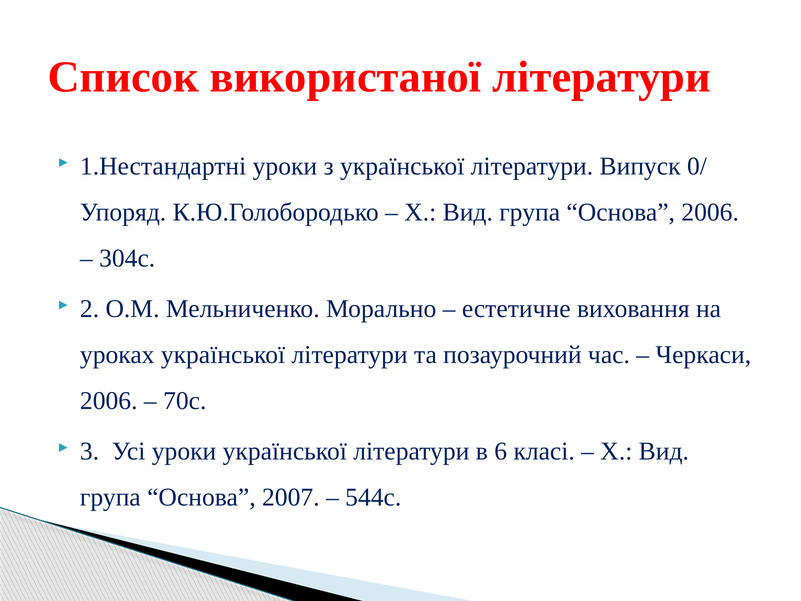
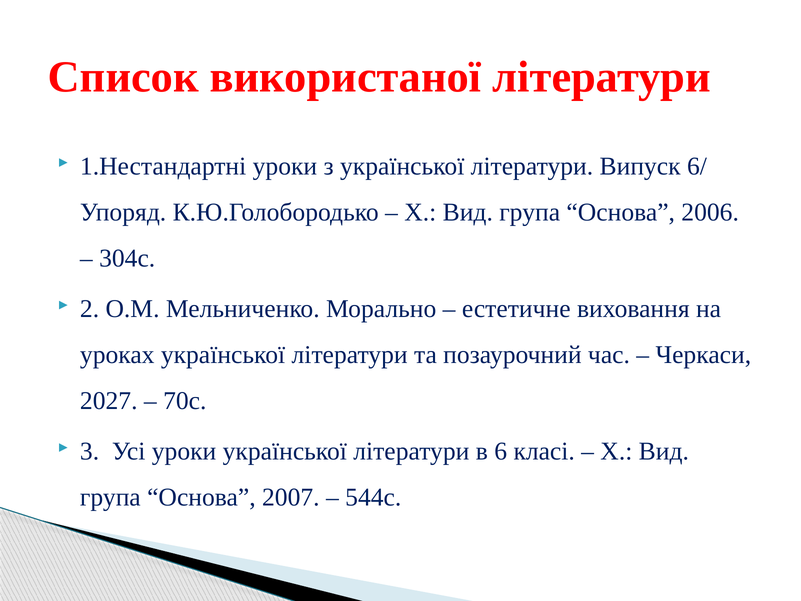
0/: 0/ -> 6/
2006 at (109, 401): 2006 -> 2027
